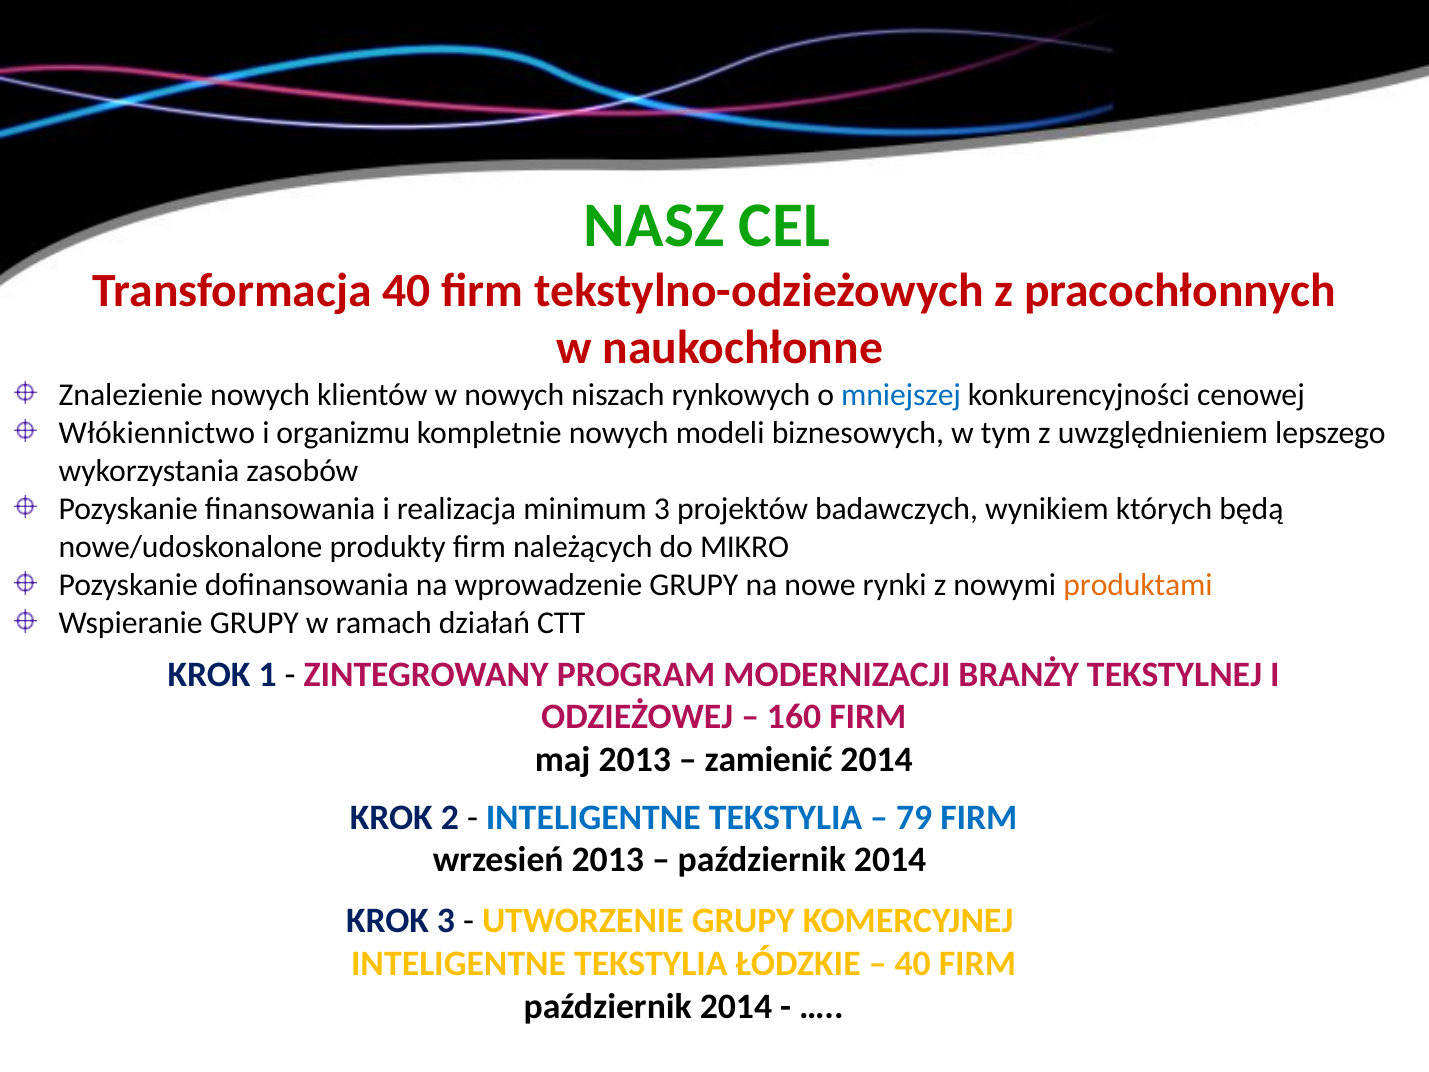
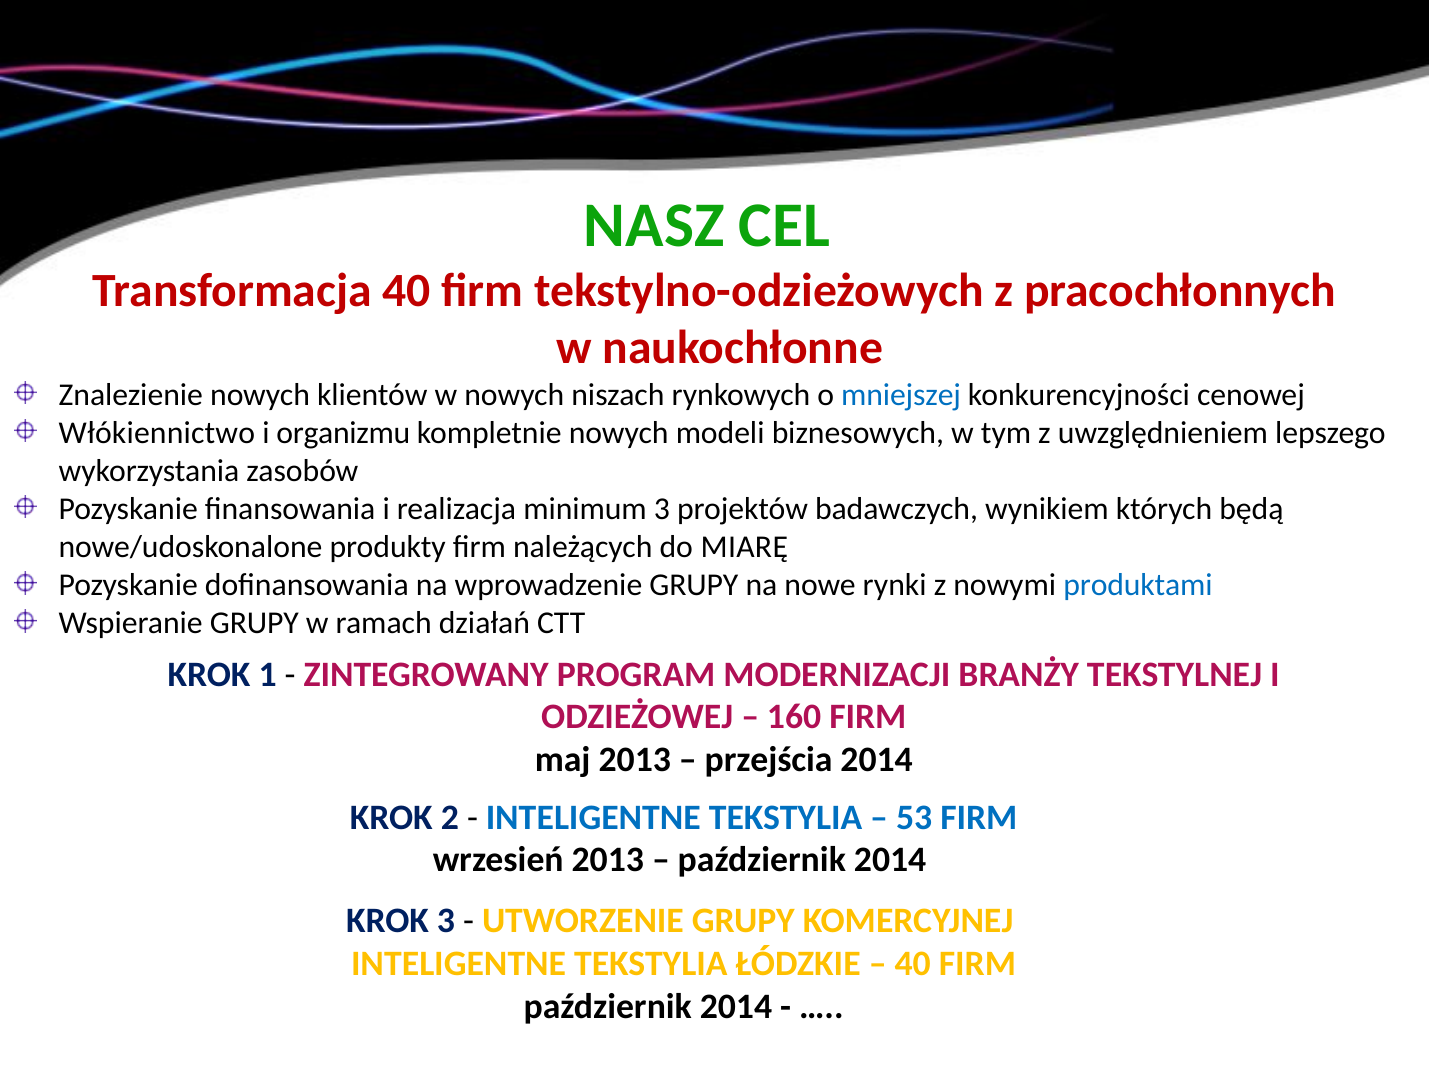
MIKRO: MIKRO -> MIARĘ
produktami colour: orange -> blue
zamienić: zamienić -> przejścia
79: 79 -> 53
